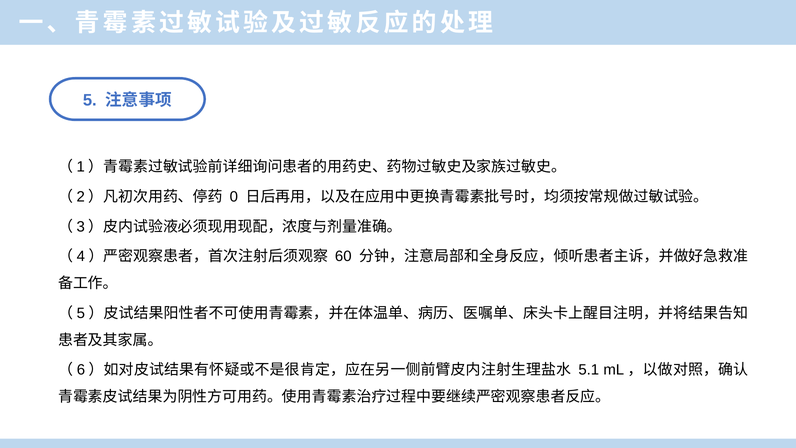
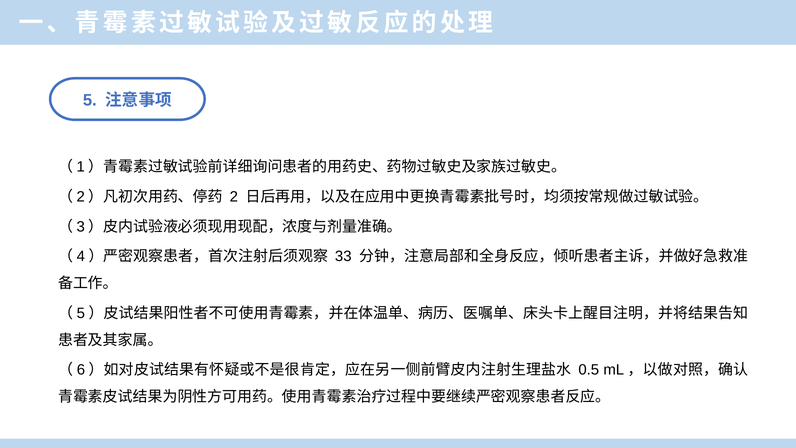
0: 0 -> 2
60: 60 -> 33
5.1: 5.1 -> 0.5
